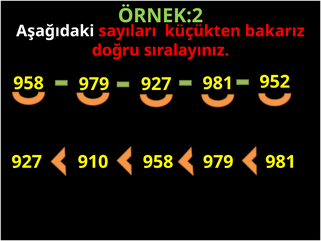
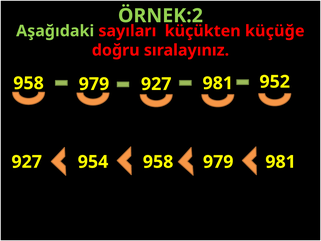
Aşağıdaki colour: white -> light green
bakarız: bakarız -> küçüğe
910: 910 -> 954
